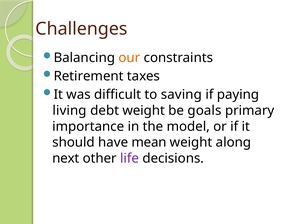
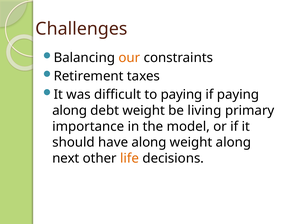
to saving: saving -> paying
living at (70, 111): living -> along
goals: goals -> living
have mean: mean -> along
life colour: purple -> orange
